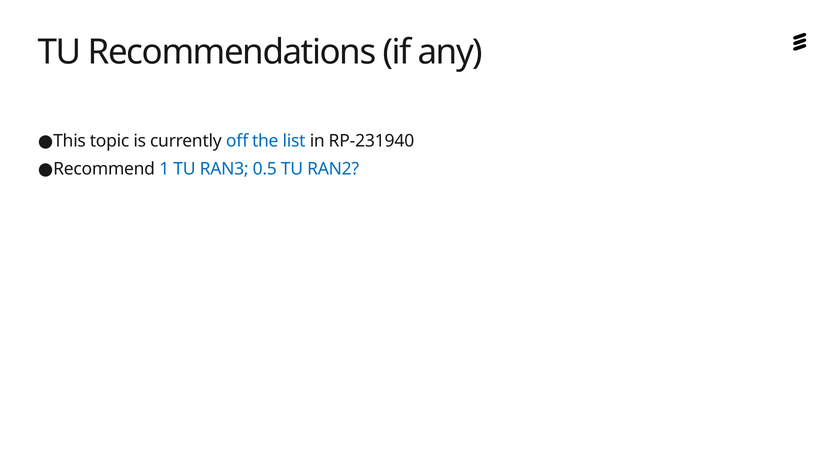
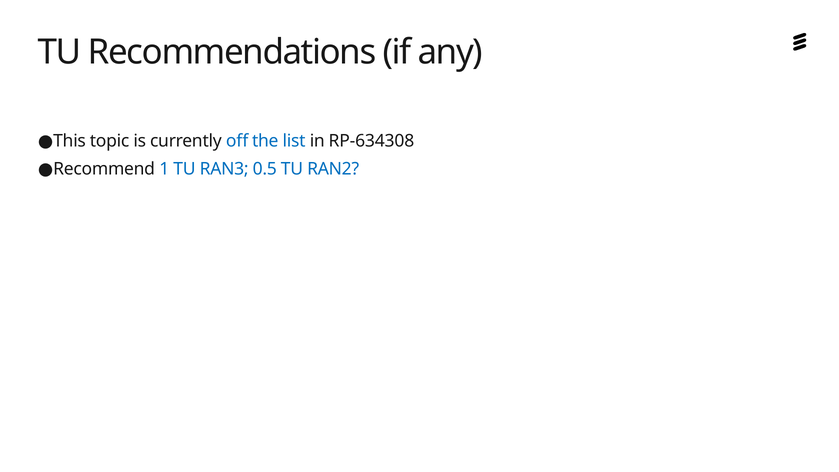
RP-231940: RP-231940 -> RP-634308
